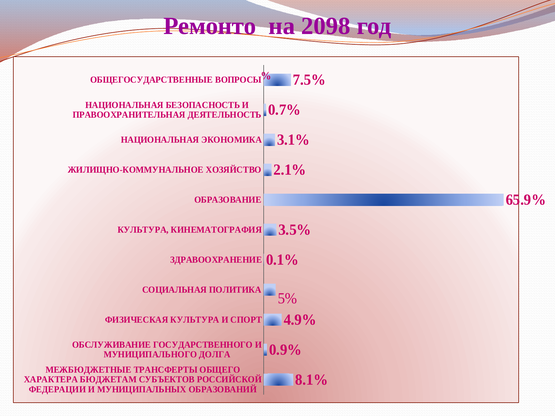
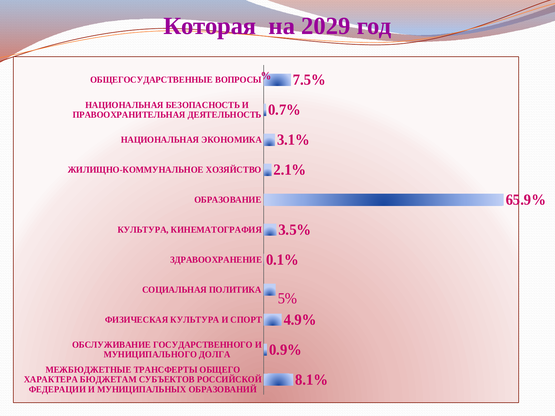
Ремонто: Ремонто -> Которая
2098: 2098 -> 2029
